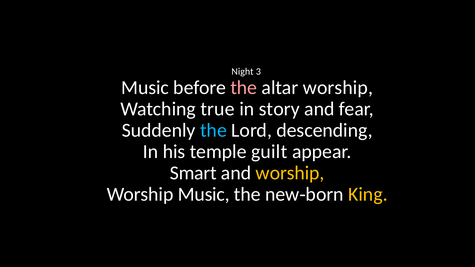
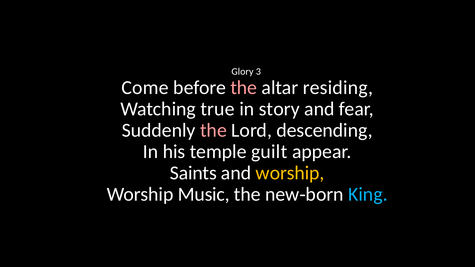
Night: Night -> Glory
Music at (145, 88): Music -> Come
altar worship: worship -> residing
the at (213, 130) colour: light blue -> pink
Smart: Smart -> Saints
King colour: yellow -> light blue
